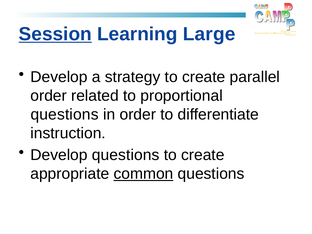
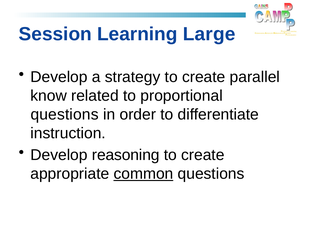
Session underline: present -> none
order at (49, 96): order -> know
Develop questions: questions -> reasoning
